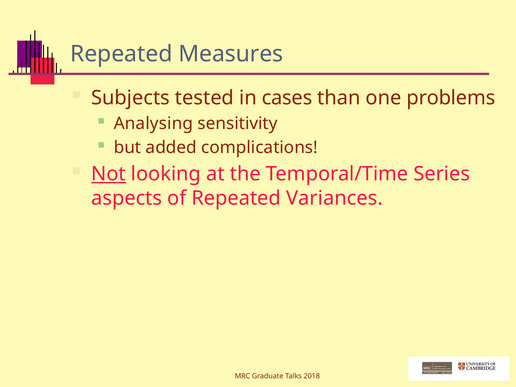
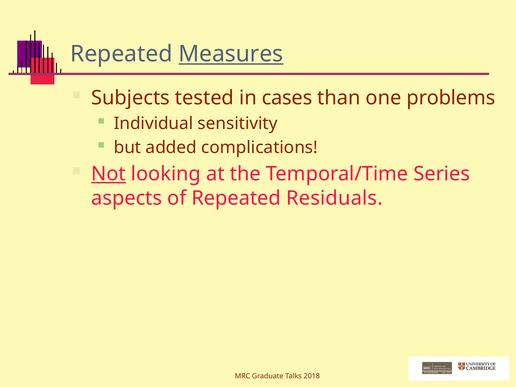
Measures underline: none -> present
Analysing: Analysing -> Individual
Variances: Variances -> Residuals
